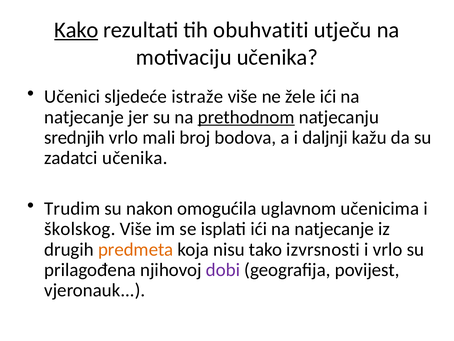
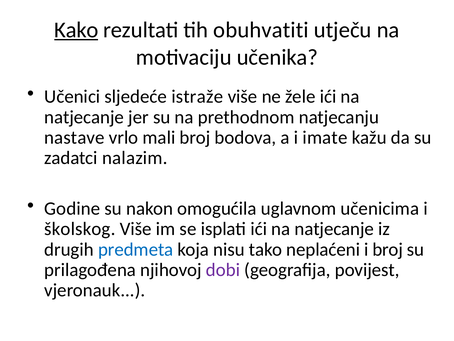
prethodnom underline: present -> none
srednjih: srednjih -> nastave
daljnji: daljnji -> imate
zadatci učenika: učenika -> nalazim
Trudim: Trudim -> Godine
predmeta colour: orange -> blue
izvrsnosti: izvrsnosti -> neplaćeni
i vrlo: vrlo -> broj
